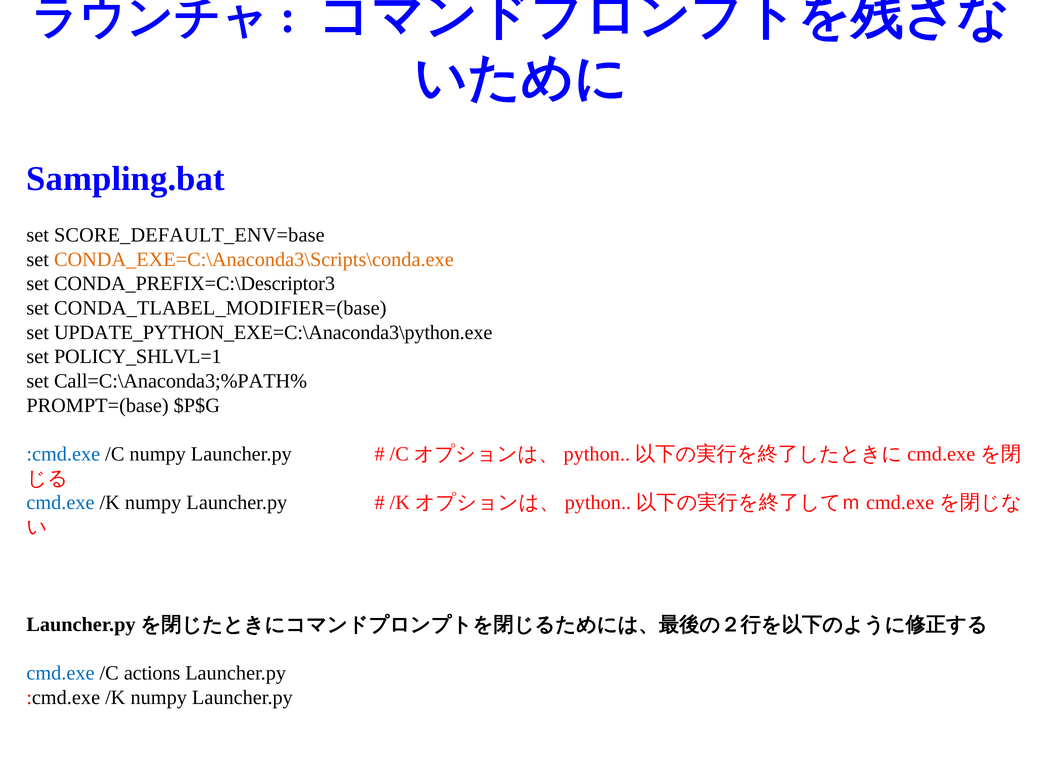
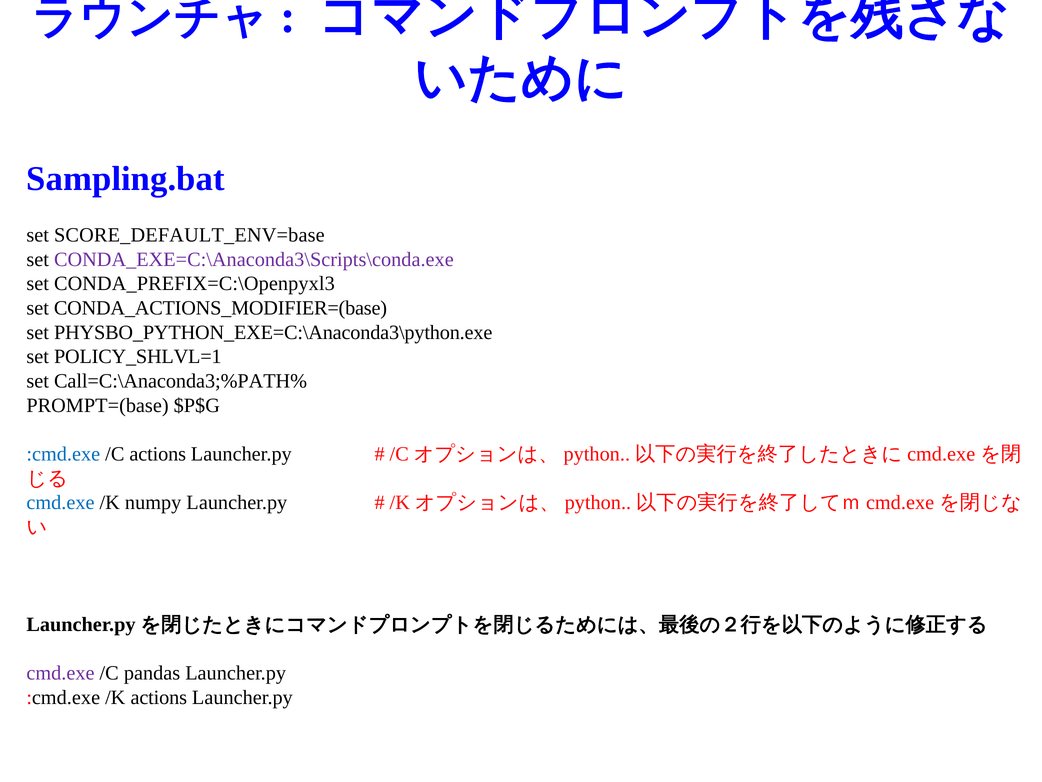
CONDA_EXE=C:\Anaconda3\Scripts\conda.exe colour: orange -> purple
CONDA_PREFIX=C:\Descriptor3: CONDA_PREFIX=C:\Descriptor3 -> CONDA_PREFIX=C:\Openpyxl3
CONDA_TLABEL_MODIFIER=(base: CONDA_TLABEL_MODIFIER=(base -> CONDA_ACTIONS_MODIFIER=(base
UPDATE_PYTHON_EXE=C:\Anaconda3\python.exe: UPDATE_PYTHON_EXE=C:\Anaconda3\python.exe -> PHYSBO_PYTHON_EXE=C:\Anaconda3\python.exe
/C numpy: numpy -> actions
cmd.exe at (61, 673) colour: blue -> purple
actions: actions -> pandas
:cmd.exe /K numpy: numpy -> actions
